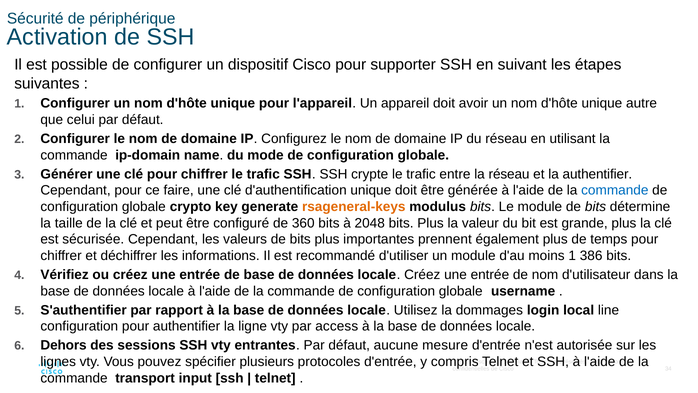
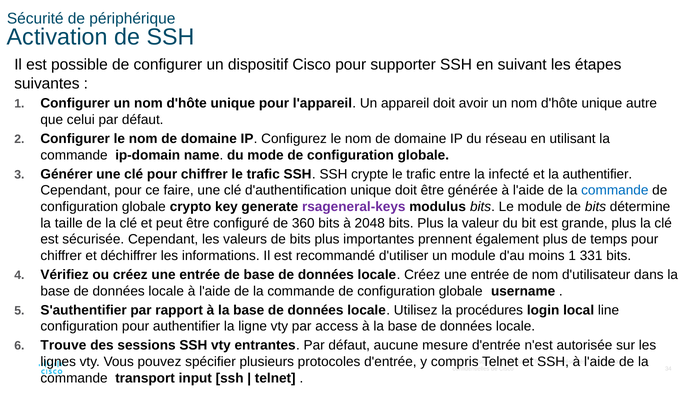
la réseau: réseau -> infecté
rsageneral-keys colour: orange -> purple
386: 386 -> 331
dommages: dommages -> procédures
Dehors: Dehors -> Trouve
